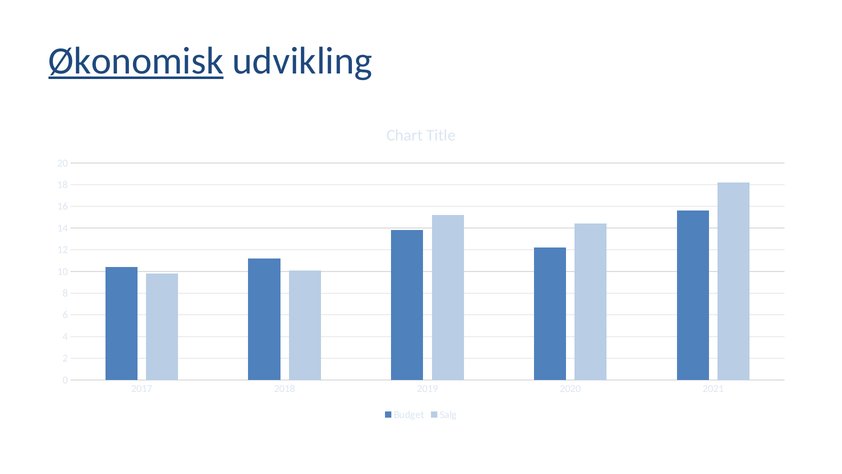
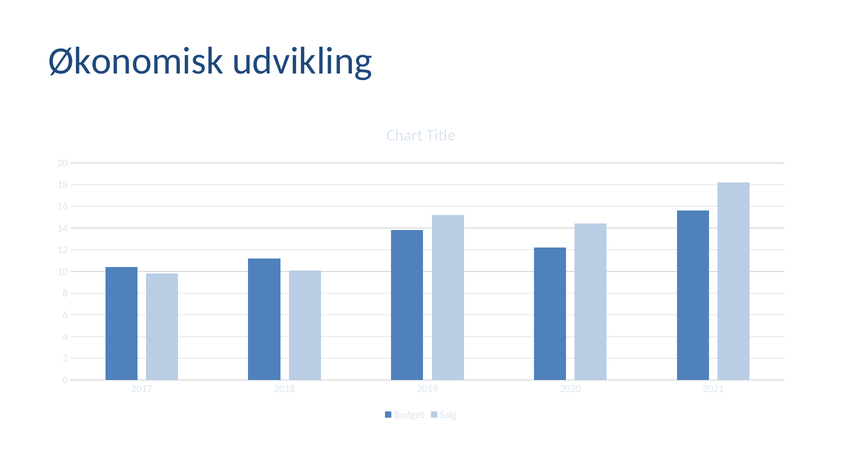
Økonomisk underline: present -> none
